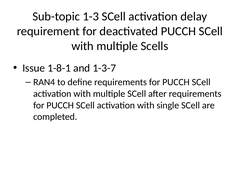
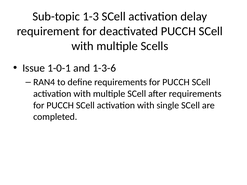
1-8-1: 1-8-1 -> 1-0-1
1-3-7: 1-3-7 -> 1-3-6
